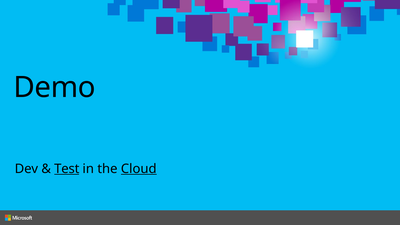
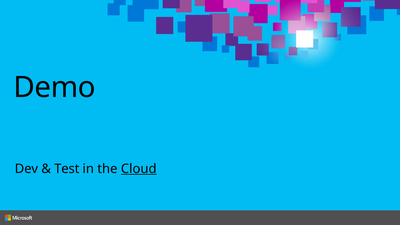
Test underline: present -> none
